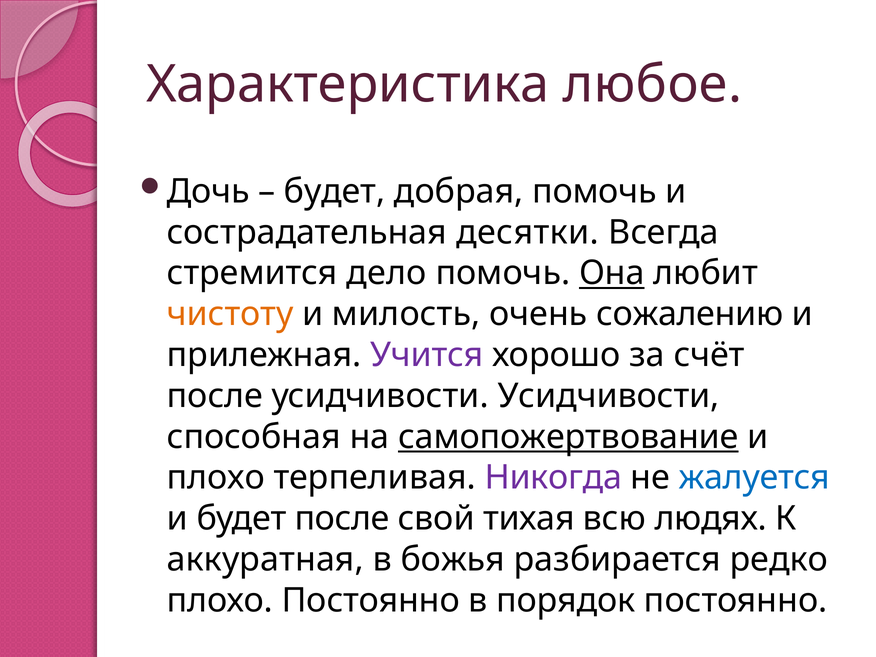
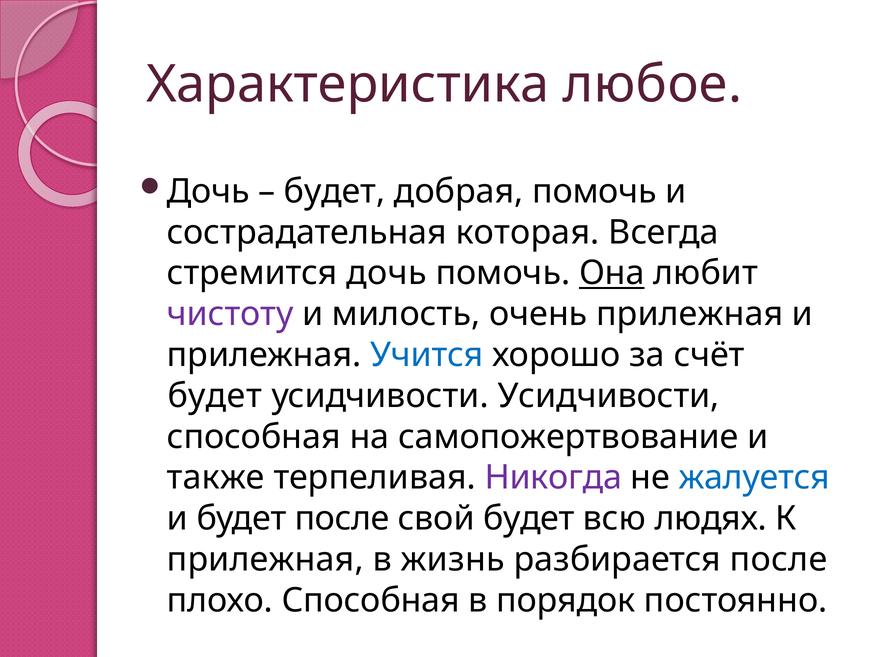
десятки: десятки -> которая
стремится дело: дело -> дочь
чистоту colour: orange -> purple
очень сожалению: сожалению -> прилежная
Учится colour: purple -> blue
после at (215, 396): после -> будет
самопожертвование underline: present -> none
плохо at (216, 478): плохо -> также
свой тихая: тихая -> будет
аккуратная at (265, 560): аккуратная -> прилежная
божья: божья -> жизнь
разбирается редко: редко -> после
плохо Постоянно: Постоянно -> Способная
